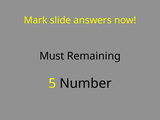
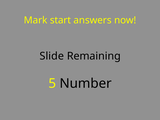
slide: slide -> start
Must: Must -> Slide
